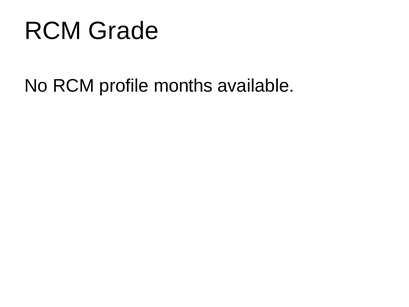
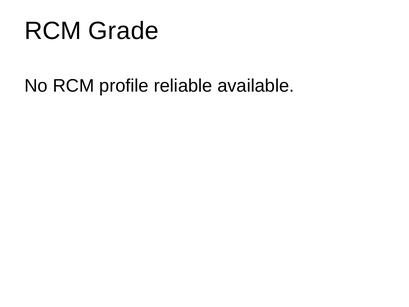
months: months -> reliable
